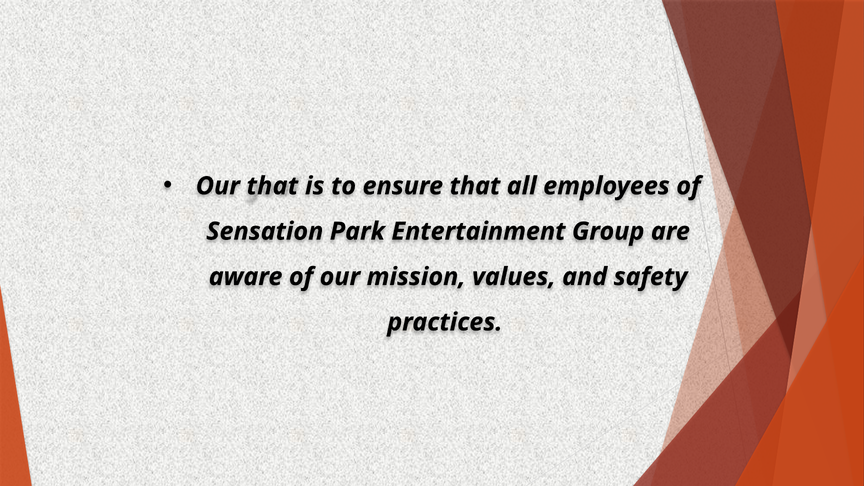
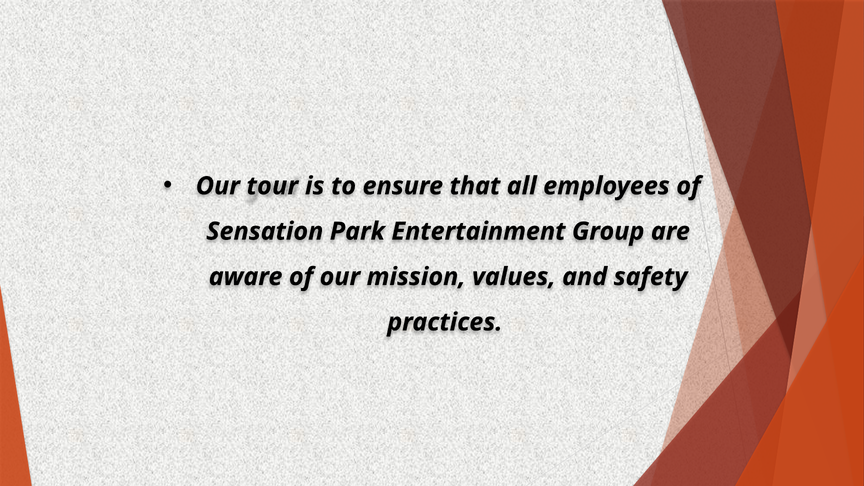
Our that: that -> tour
